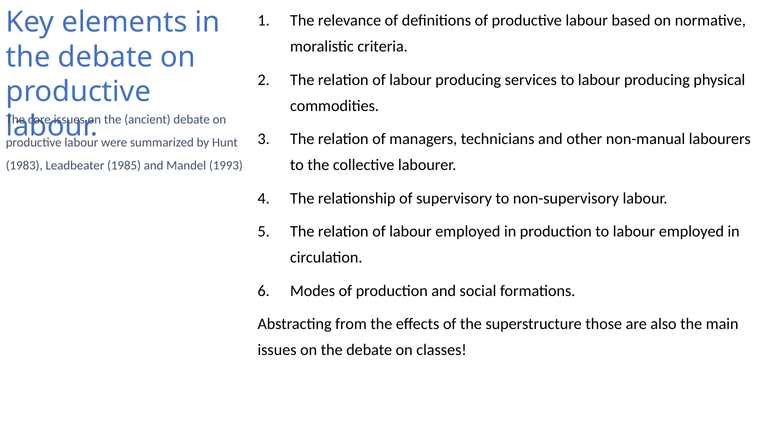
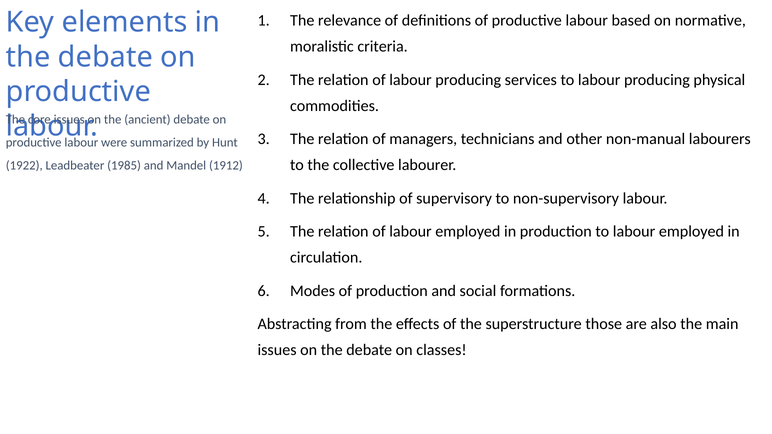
1983: 1983 -> 1922
1993: 1993 -> 1912
